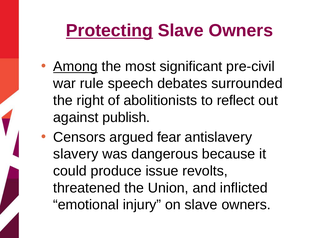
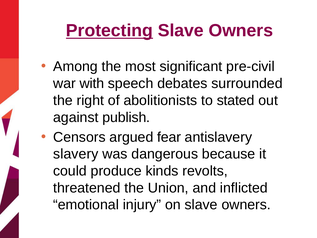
Among underline: present -> none
rule: rule -> with
reflect: reflect -> stated
issue: issue -> kinds
